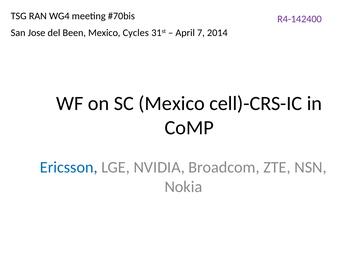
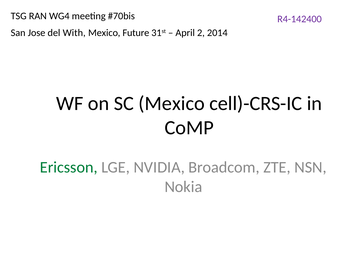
Been: Been -> With
Cycles: Cycles -> Future
7: 7 -> 2
Ericsson colour: blue -> green
